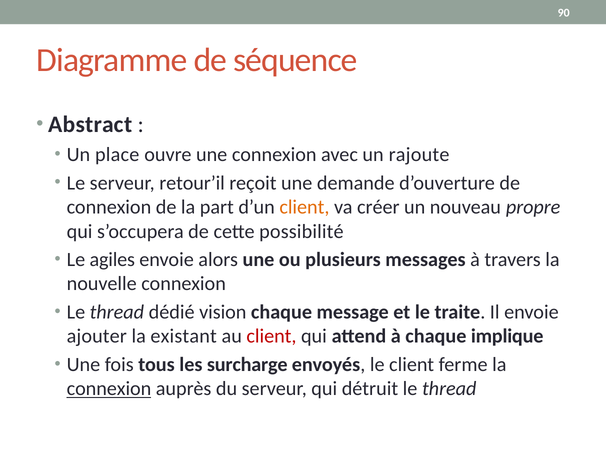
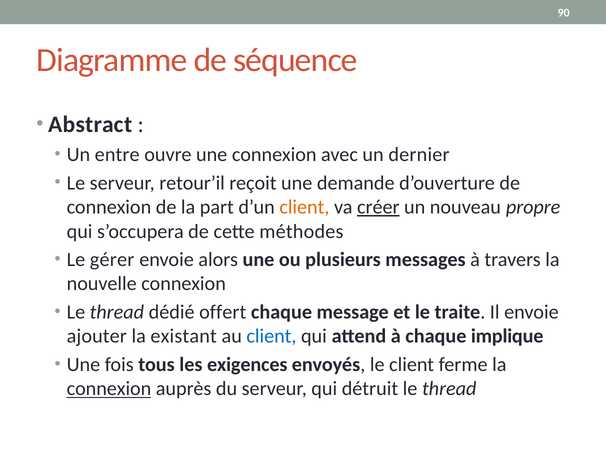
place: place -> entre
rajoute: rajoute -> dernier
créer underline: none -> present
possibilité: possibilité -> méthodes
agiles: agiles -> gérer
vision: vision -> offert
client at (271, 337) colour: red -> blue
surcharge: surcharge -> exigences
